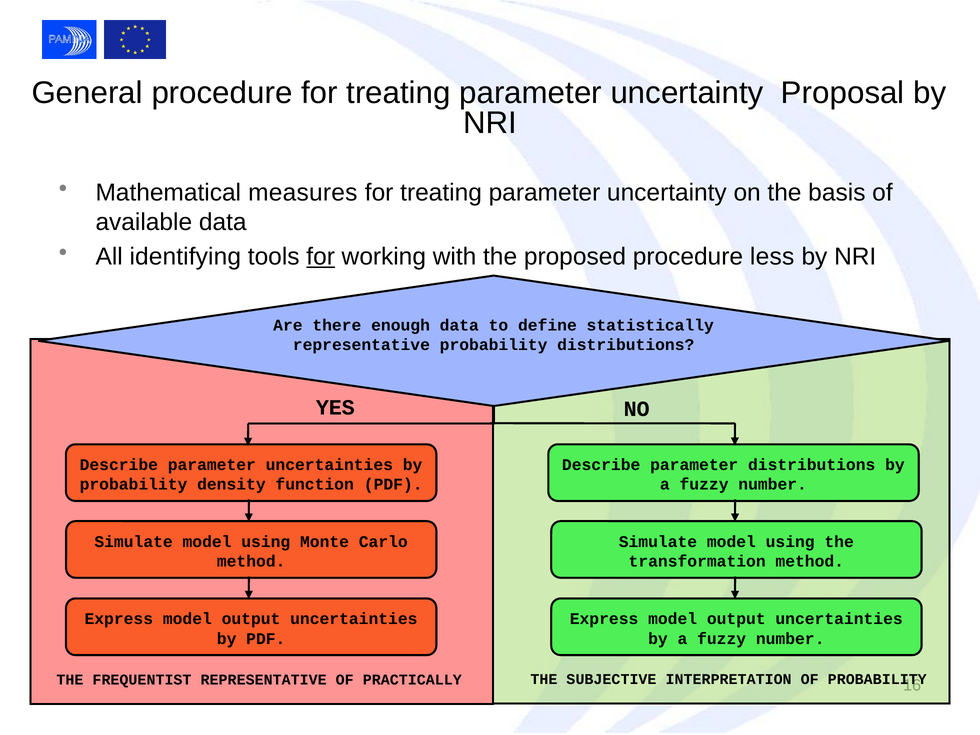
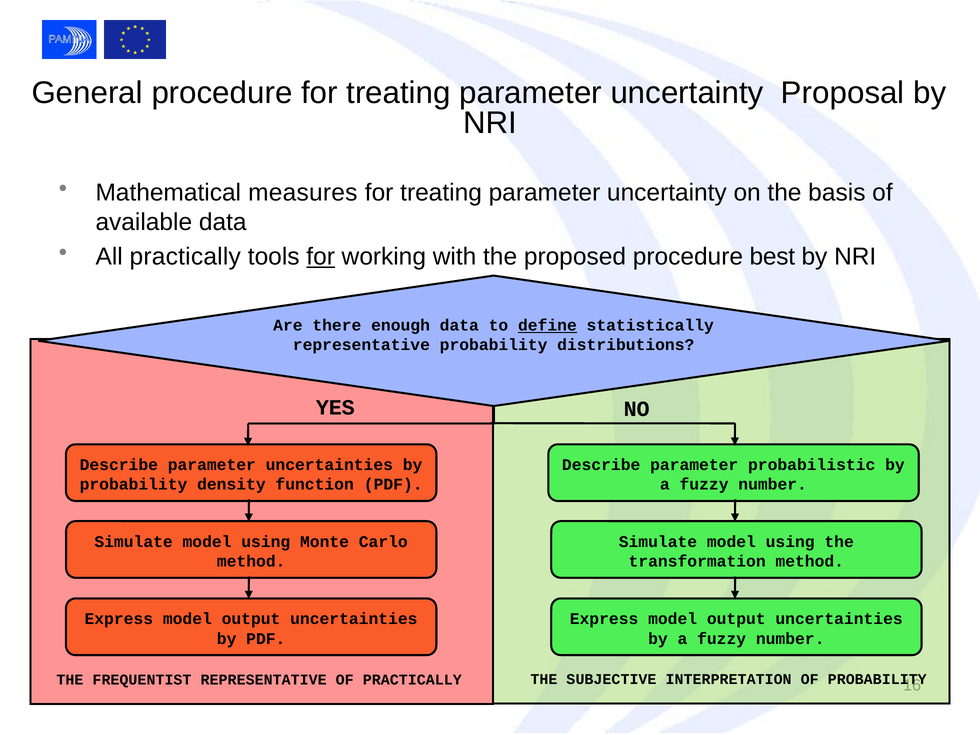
All identifying: identifying -> practically
less: less -> best
define underline: none -> present
parameter distributions: distributions -> probabilistic
